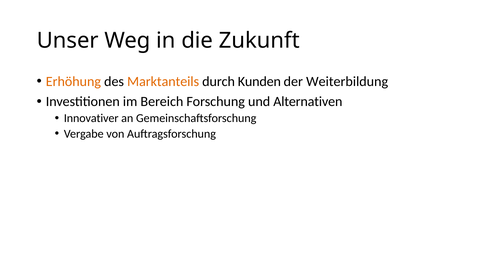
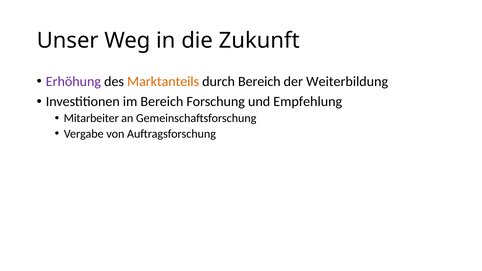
Erhöhung colour: orange -> purple
durch Kunden: Kunden -> Bereich
Alternativen: Alternativen -> Empfehlung
Innovativer: Innovativer -> Mitarbeiter
